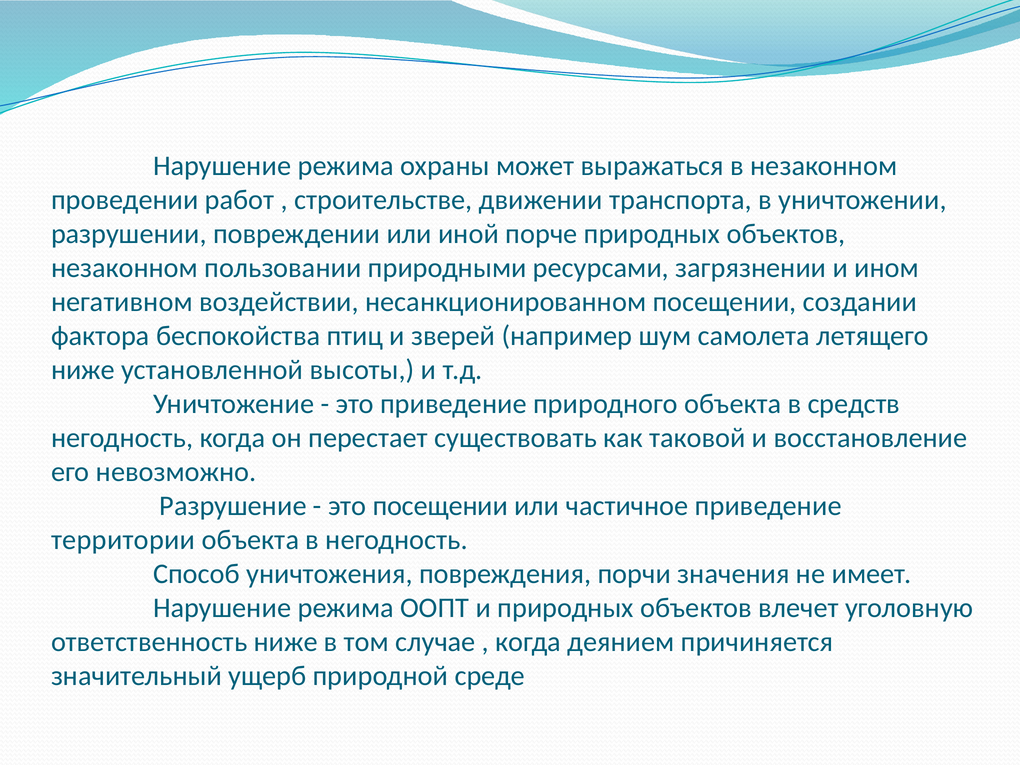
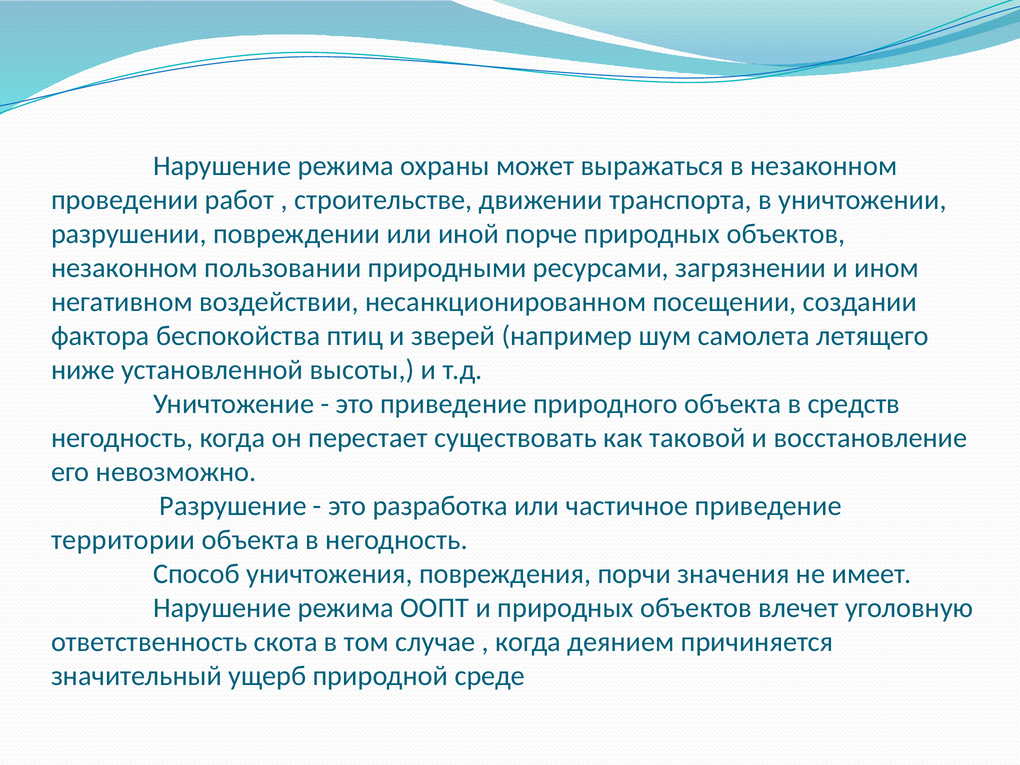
это посещении: посещении -> разработка
ответственность ниже: ниже -> скота
